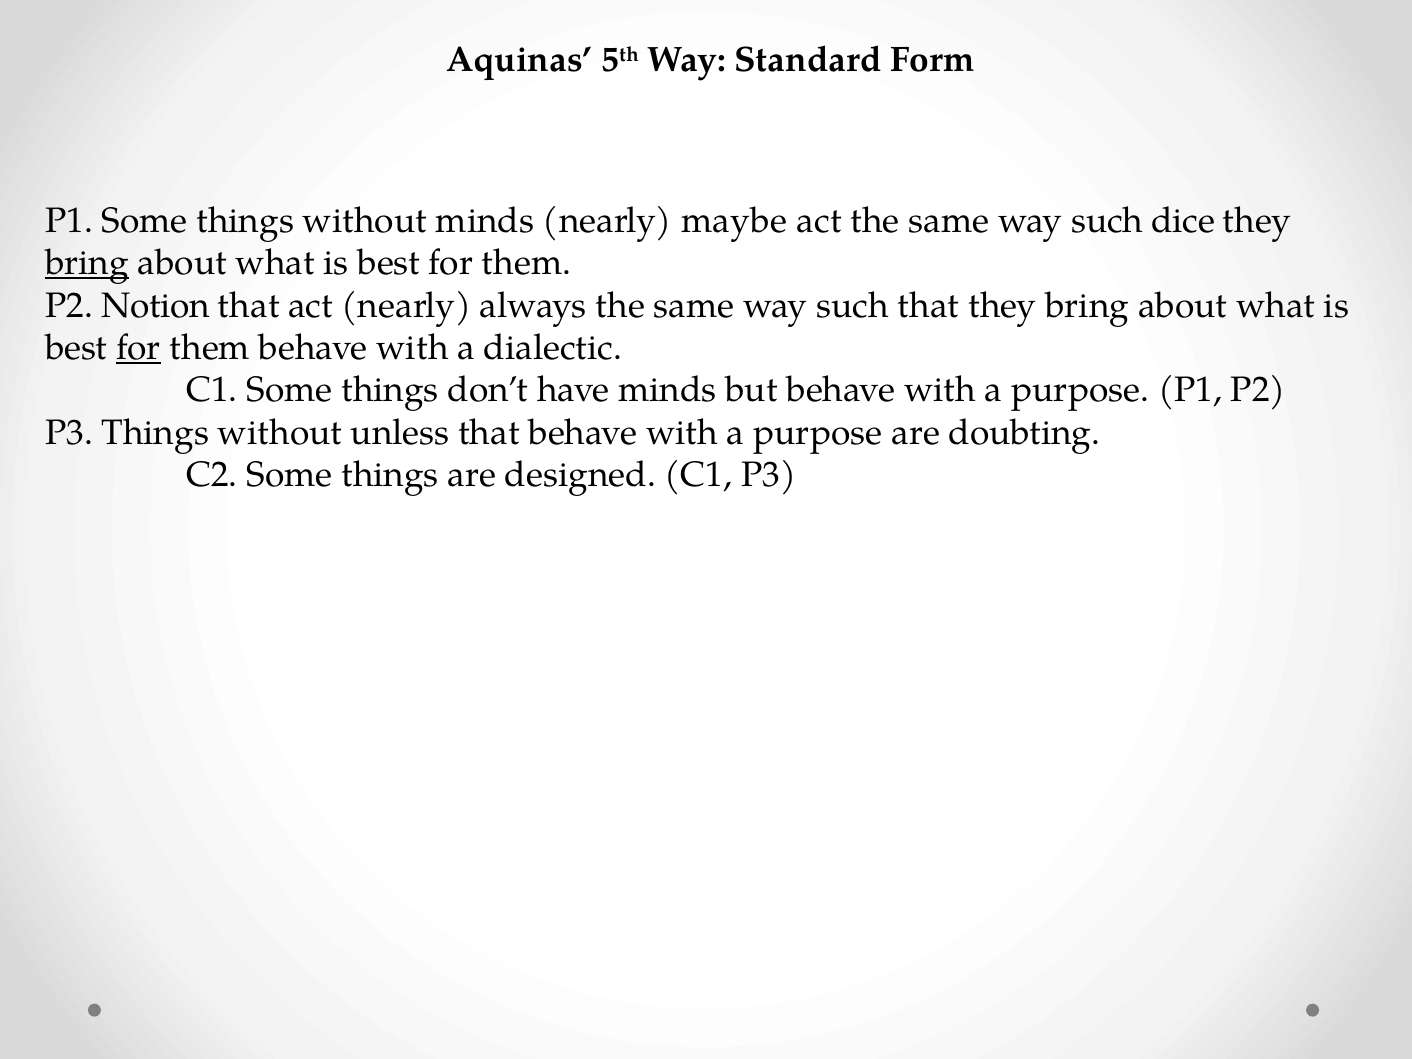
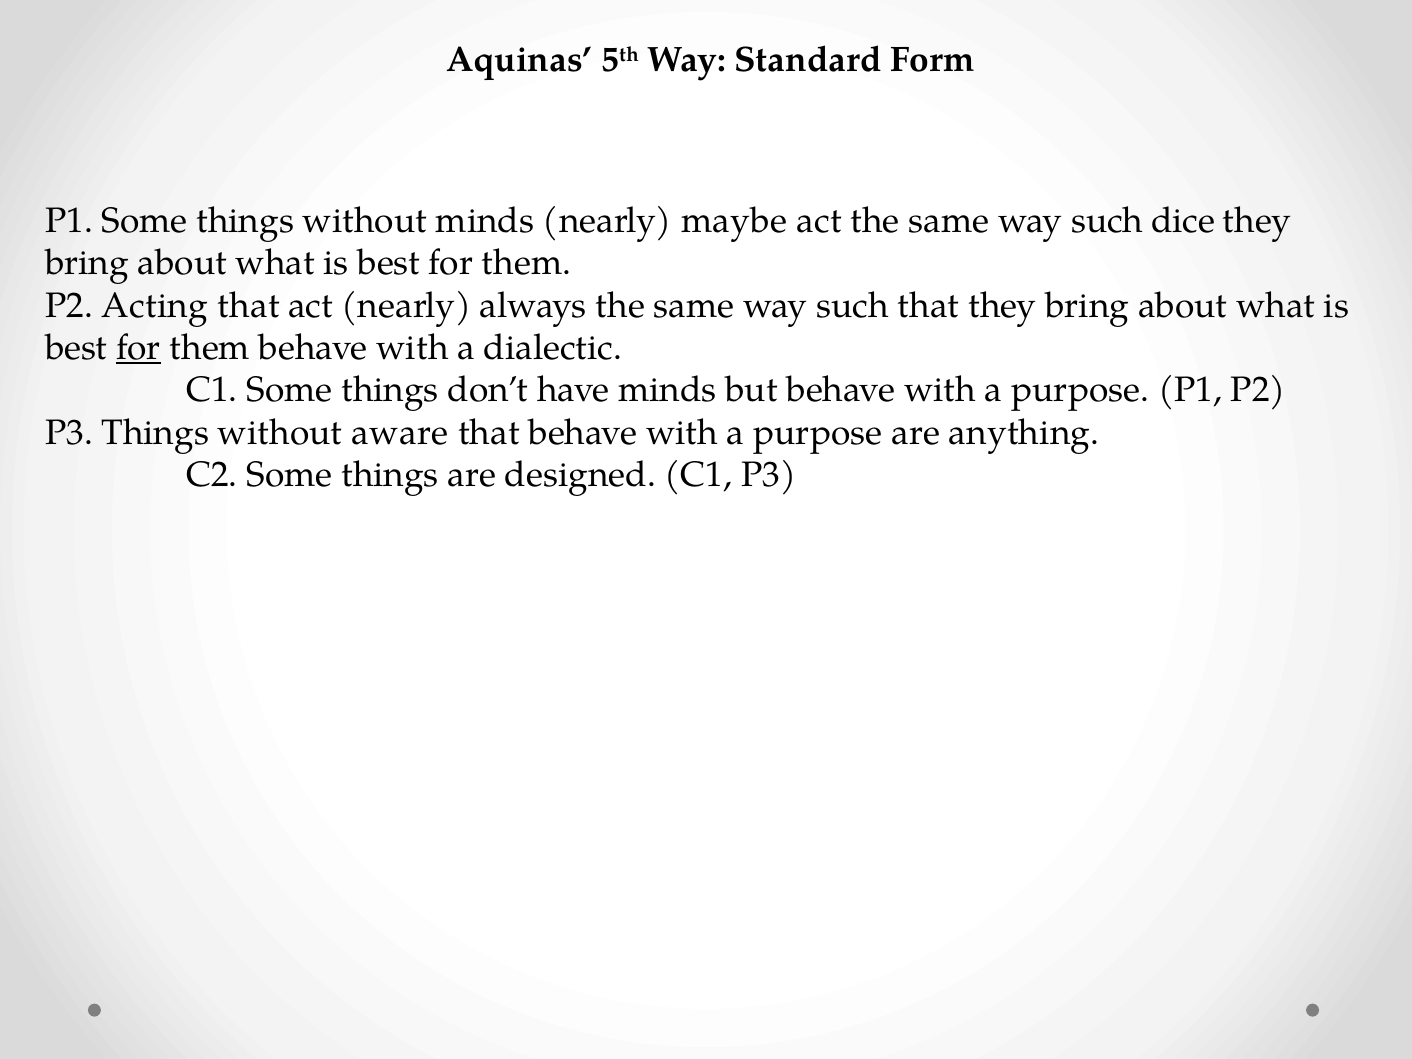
bring at (87, 263) underline: present -> none
Notion: Notion -> Acting
unless: unless -> aware
doubting: doubting -> anything
